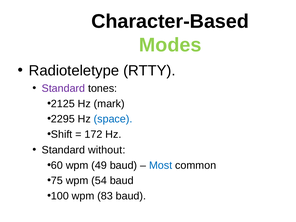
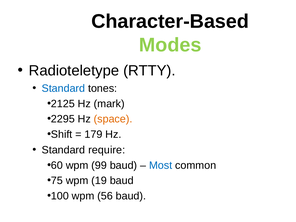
Standard at (63, 88) colour: purple -> blue
space colour: blue -> orange
172: 172 -> 179
without: without -> require
49: 49 -> 99
54: 54 -> 19
83: 83 -> 56
